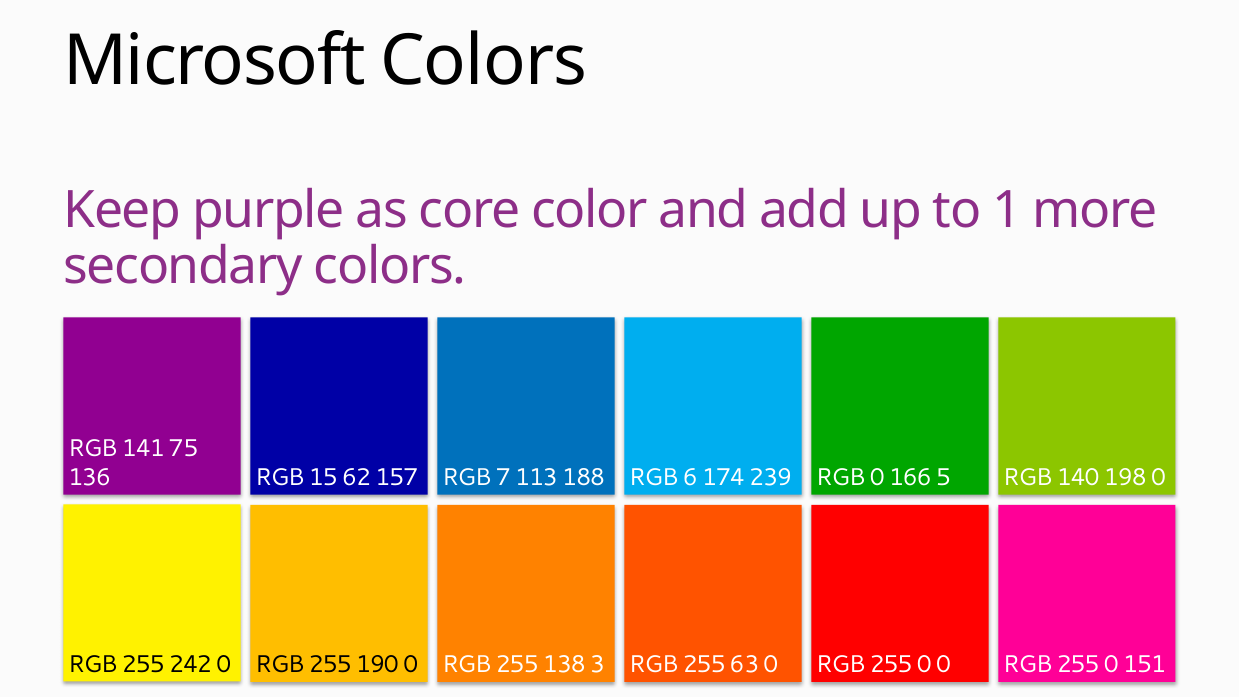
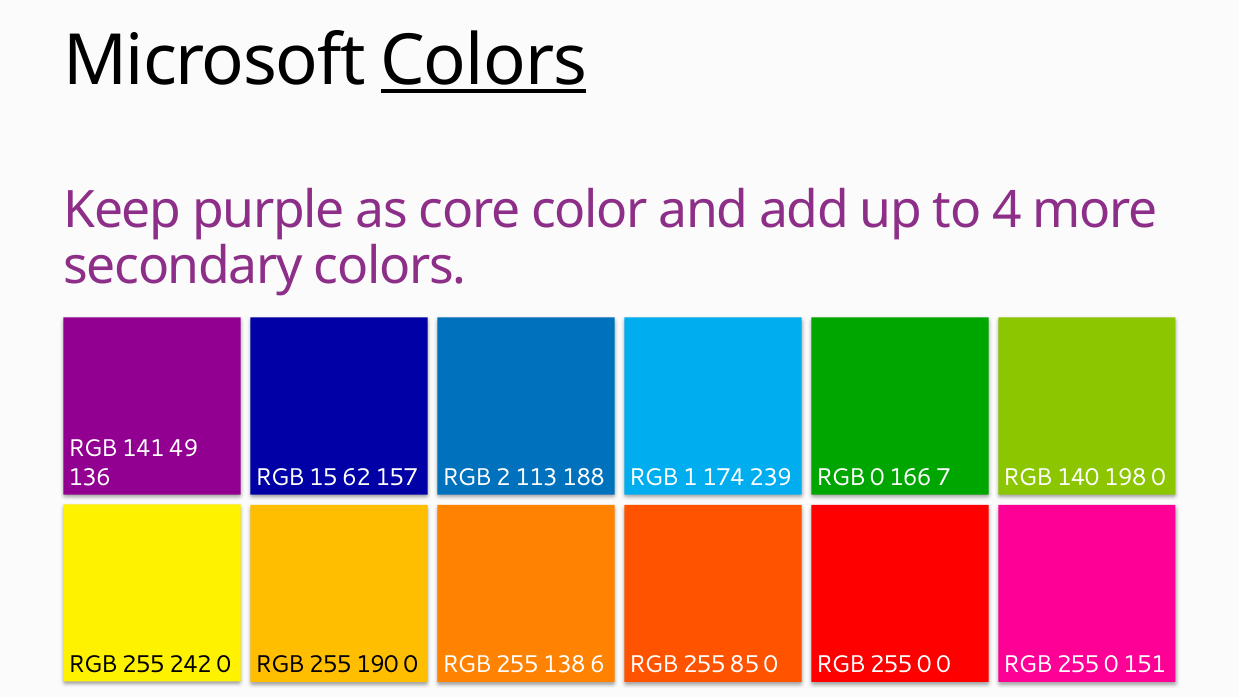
Colors at (484, 61) underline: none -> present
1: 1 -> 4
75: 75 -> 49
7: 7 -> 2
6: 6 -> 1
5: 5 -> 7
3: 3 -> 6
63: 63 -> 85
